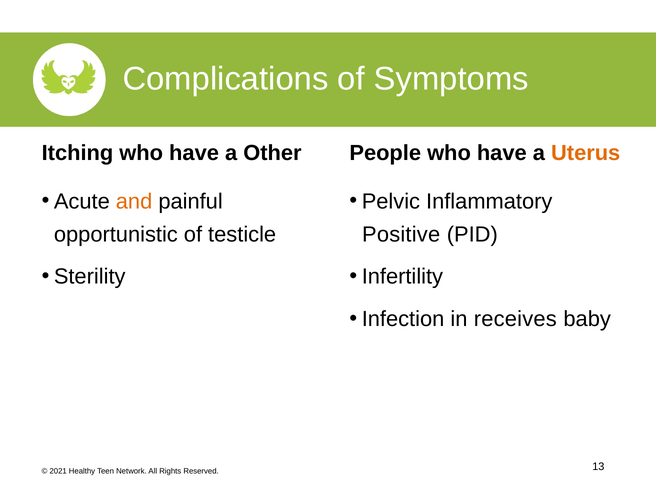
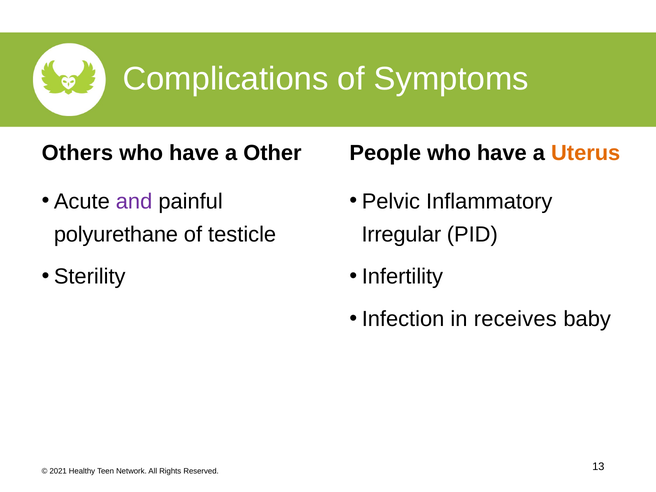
Itching: Itching -> Others
and colour: orange -> purple
opportunistic: opportunistic -> polyurethane
Positive: Positive -> Irregular
